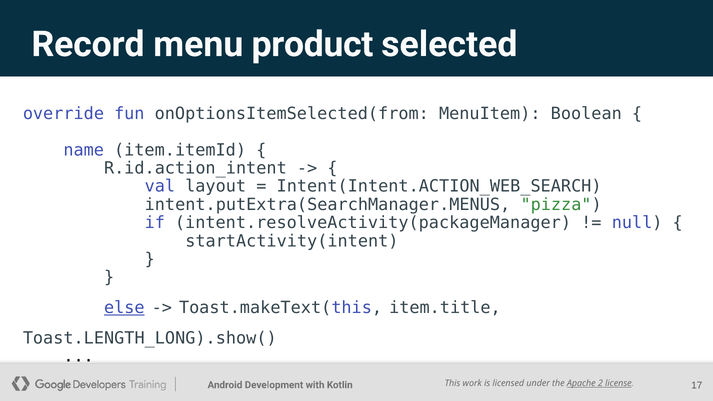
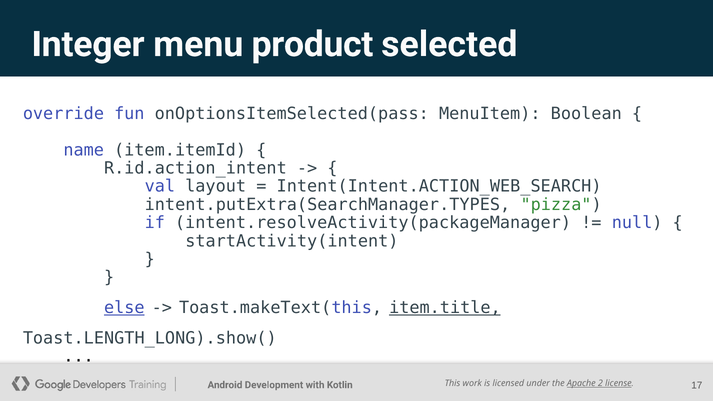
Record: Record -> Integer
onOptionsItemSelected(from: onOptionsItemSelected(from -> onOptionsItemSelected(pass
intent.putExtra(SearchManager.MENUS: intent.putExtra(SearchManager.MENUS -> intent.putExtra(SearchManager.TYPES
item.title underline: none -> present
